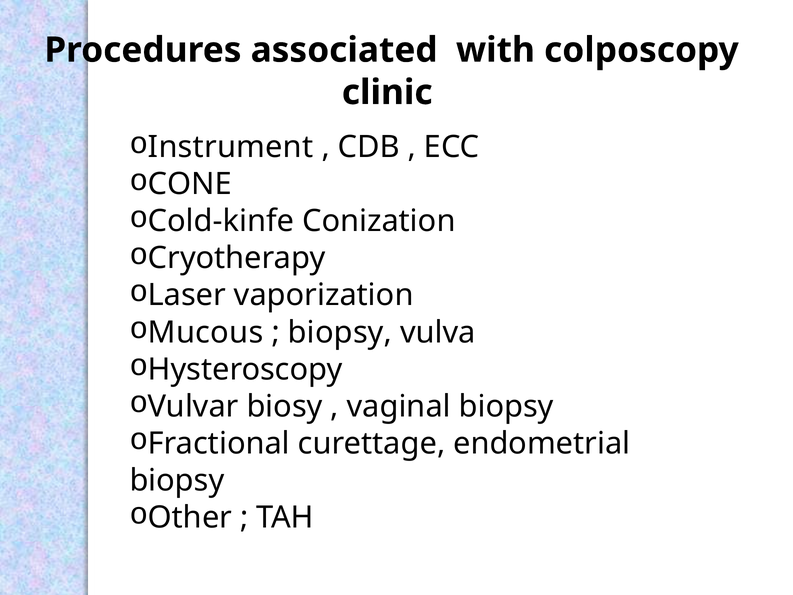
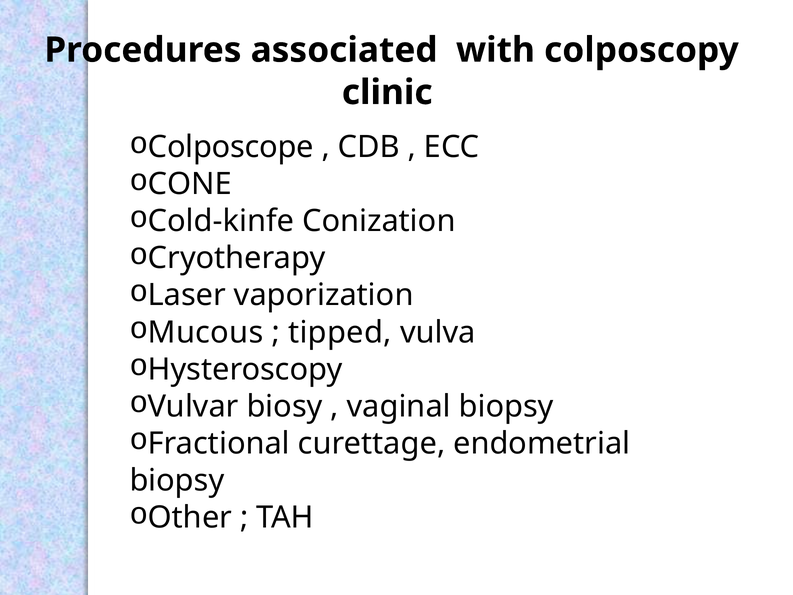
Instrument: Instrument -> Colposcope
biopsy at (340, 332): biopsy -> tipped
